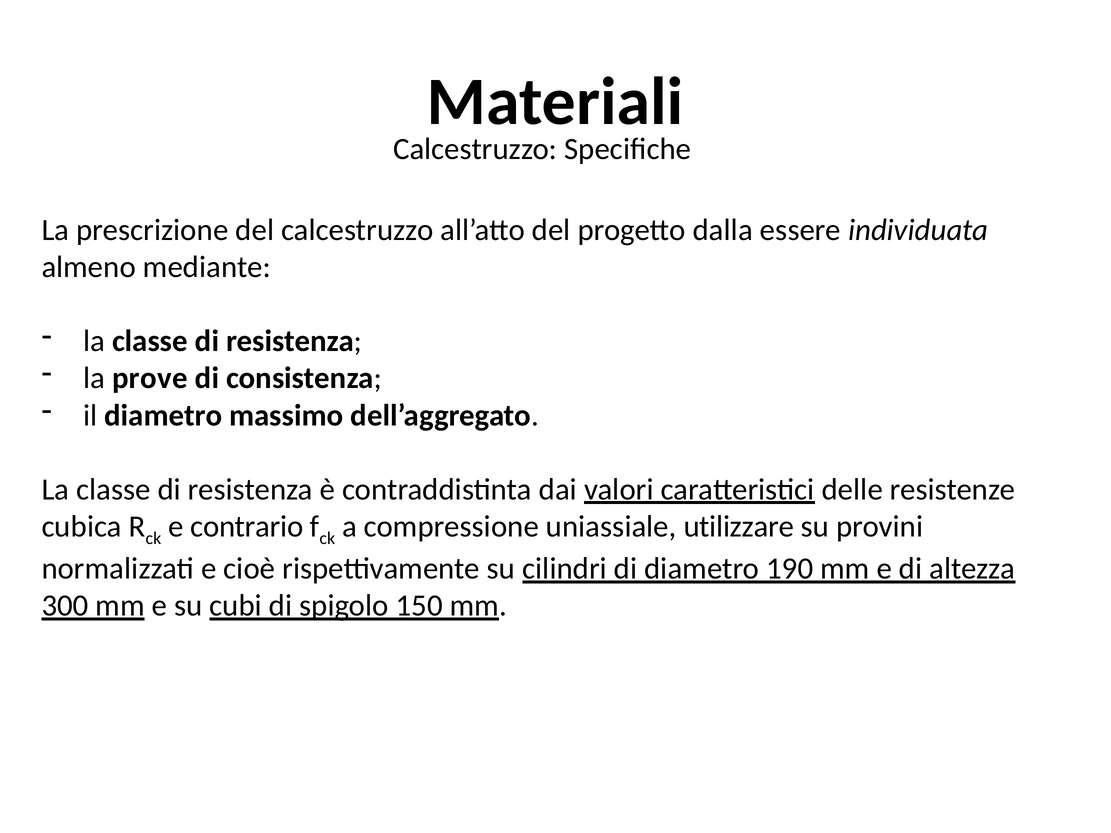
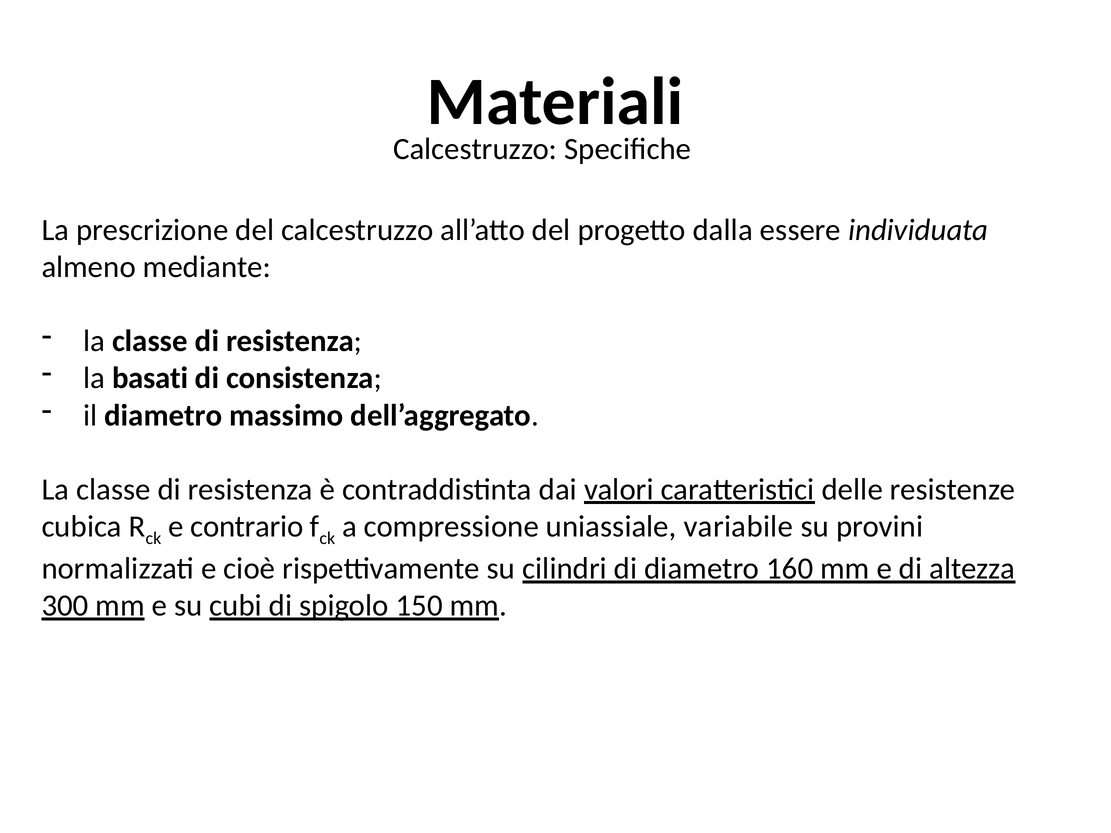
prove: prove -> basati
utilizzare: utilizzare -> variabile
190: 190 -> 160
